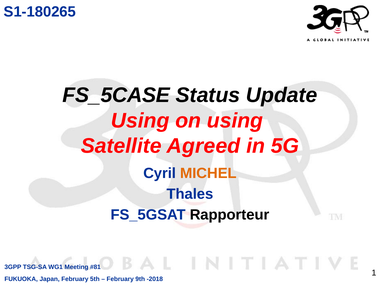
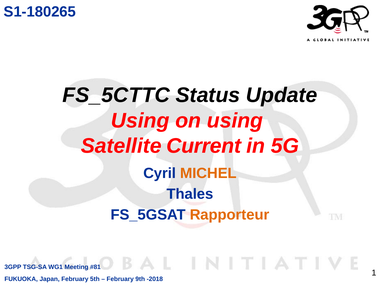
FS_5CASE: FS_5CASE -> FS_5CTTC
Agreed: Agreed -> Current
Rapporteur colour: black -> orange
